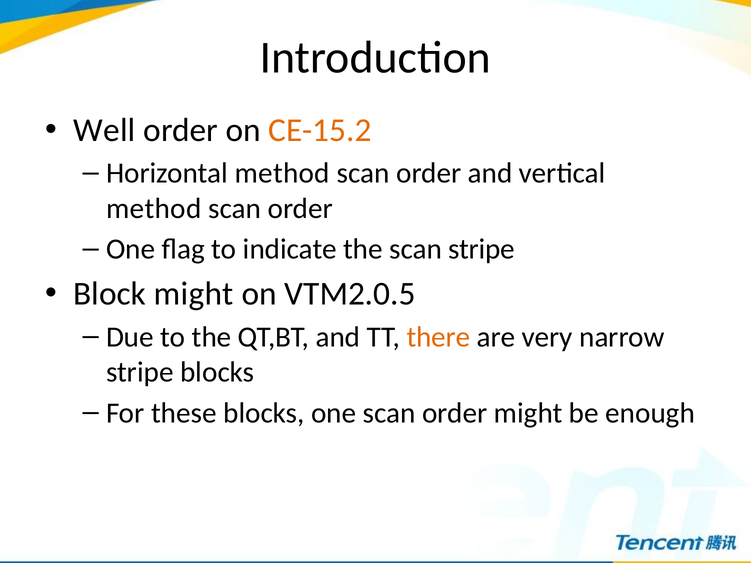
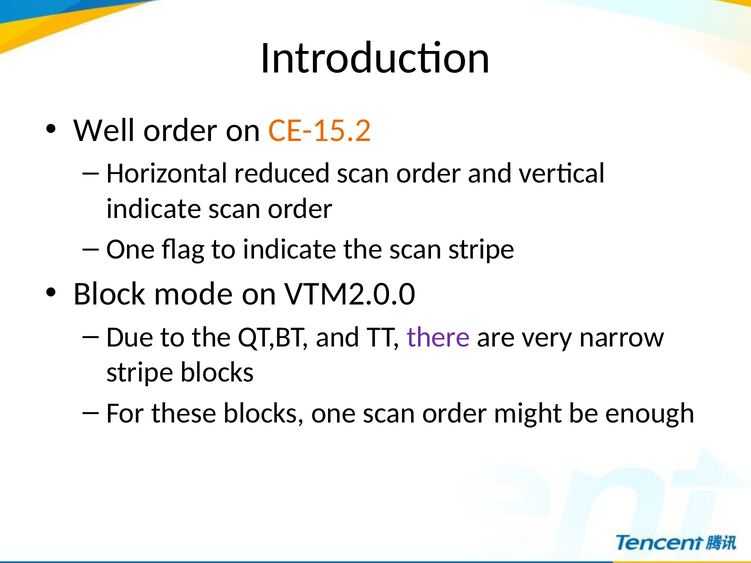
Horizontal method: method -> reduced
method at (154, 209): method -> indicate
Block might: might -> mode
VTM2.0.5: VTM2.0.5 -> VTM2.0.0
there colour: orange -> purple
